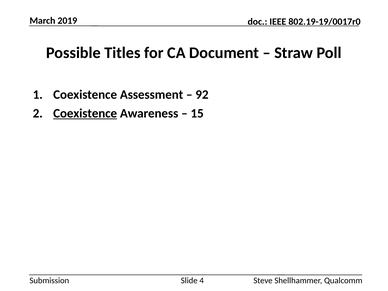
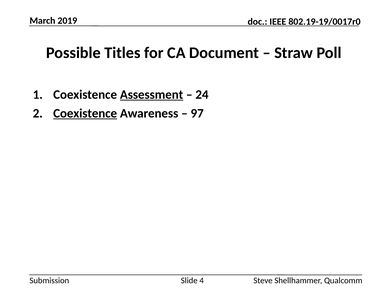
Assessment underline: none -> present
92: 92 -> 24
15: 15 -> 97
